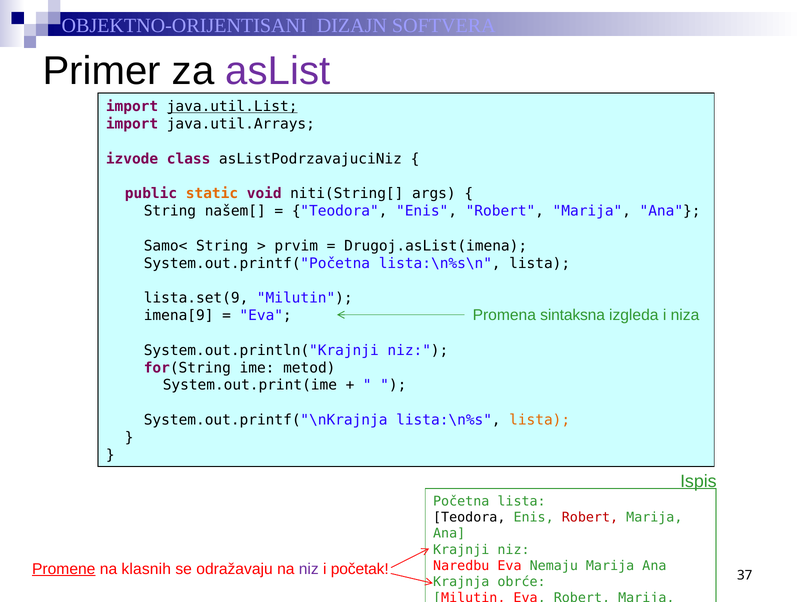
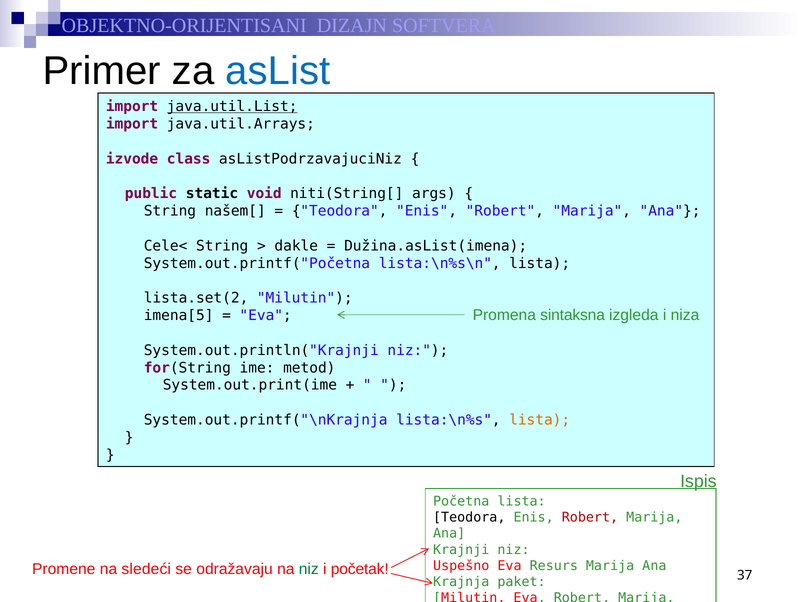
asList colour: purple -> blue
static colour: orange -> black
Samo<: Samo< -> Cele<
prvim: prvim -> dakle
Drugoj.asList(imena: Drugoj.asList(imena -> Dužina.asList(imena
lista.set(9: lista.set(9 -> lista.set(2
imena[9: imena[9 -> imena[5
Naredbu: Naredbu -> Uspešno
Nemaju: Nemaju -> Resurs
Promene underline: present -> none
klasnih: klasnih -> sledeći
niz at (309, 569) colour: purple -> green
obrće: obrće -> paket
